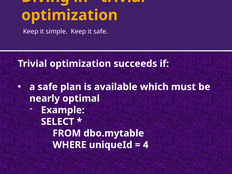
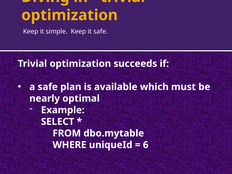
4: 4 -> 6
